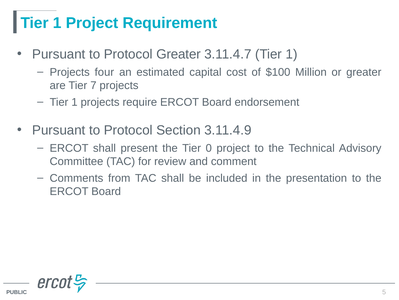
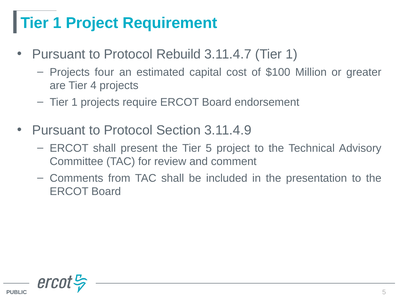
Protocol Greater: Greater -> Rebuild
7: 7 -> 4
Tier 0: 0 -> 5
